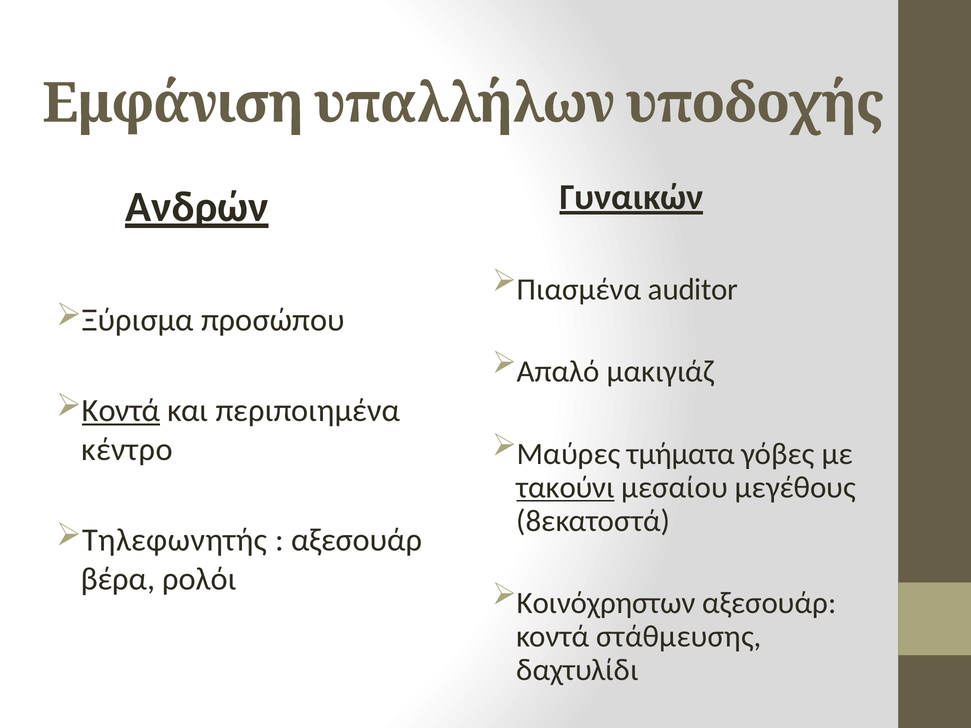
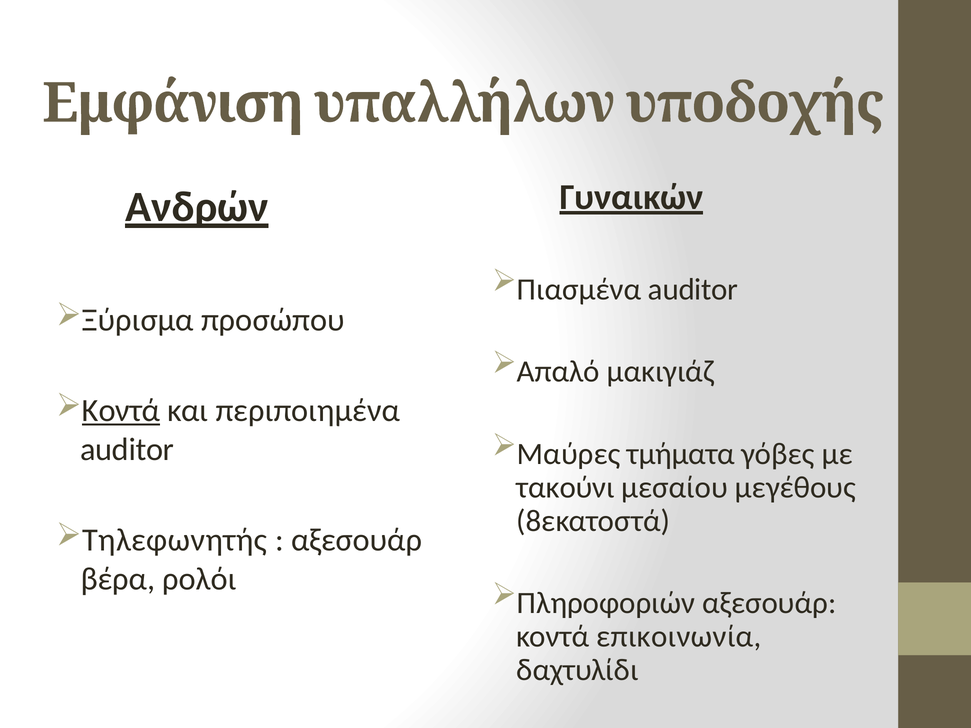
κέντρο at (127, 450): κέντρο -> auditor
τακούνι underline: present -> none
Κοινόχρηστων: Κοινόχρηστων -> Πληροφοριών
στάθμευσης: στάθμευσης -> επικοινωνία
